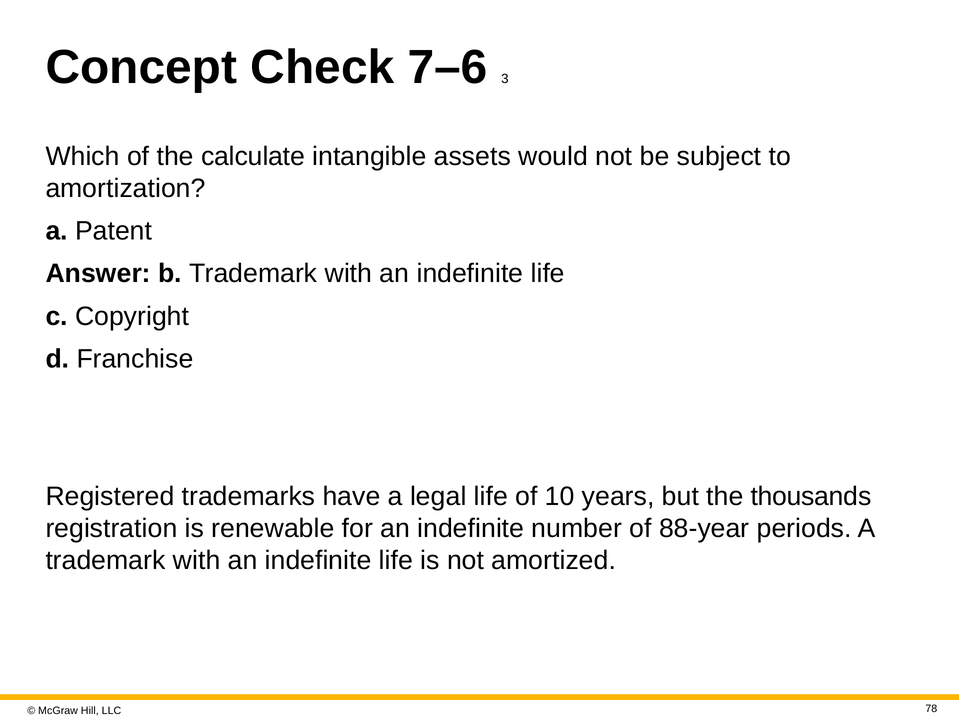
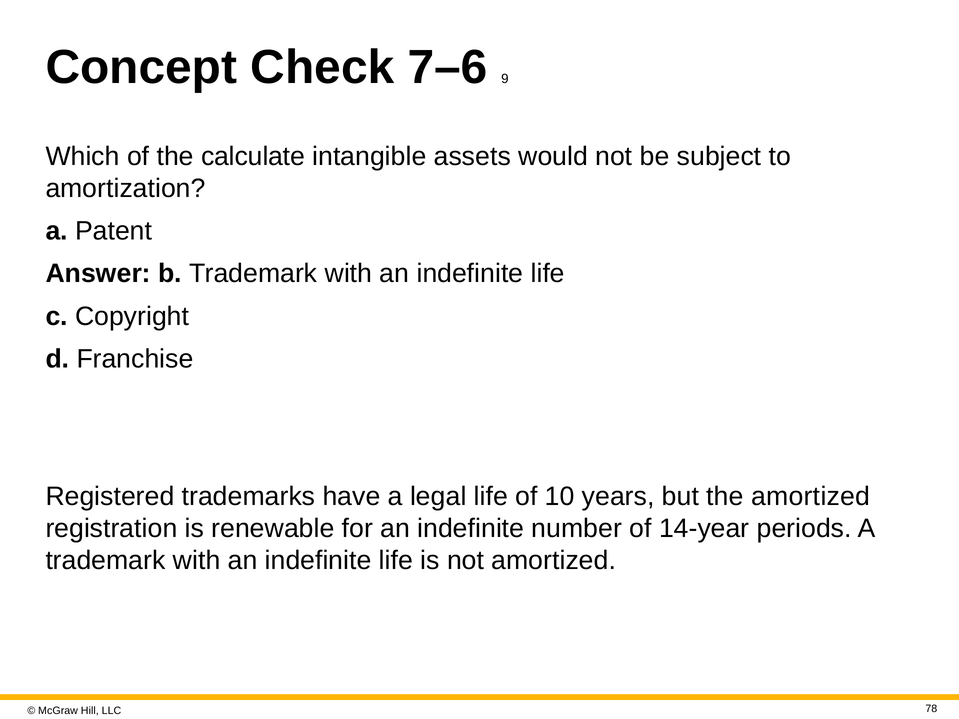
3: 3 -> 9
the thousands: thousands -> amortized
88-year: 88-year -> 14-year
